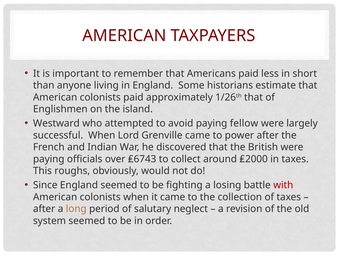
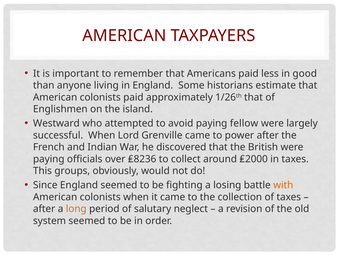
short: short -> good
₤6743: ₤6743 -> ₤8236
roughs: roughs -> groups
with colour: red -> orange
